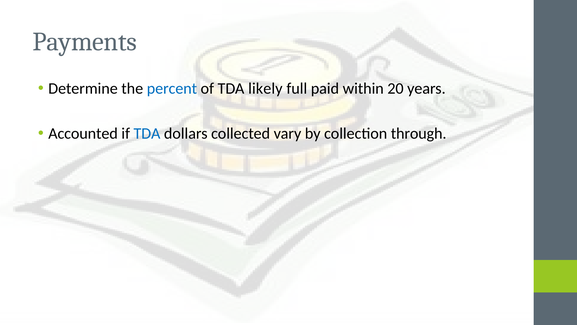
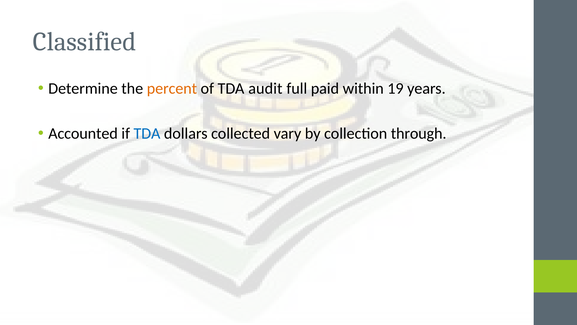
Payments: Payments -> Classified
percent colour: blue -> orange
likely: likely -> audit
20: 20 -> 19
